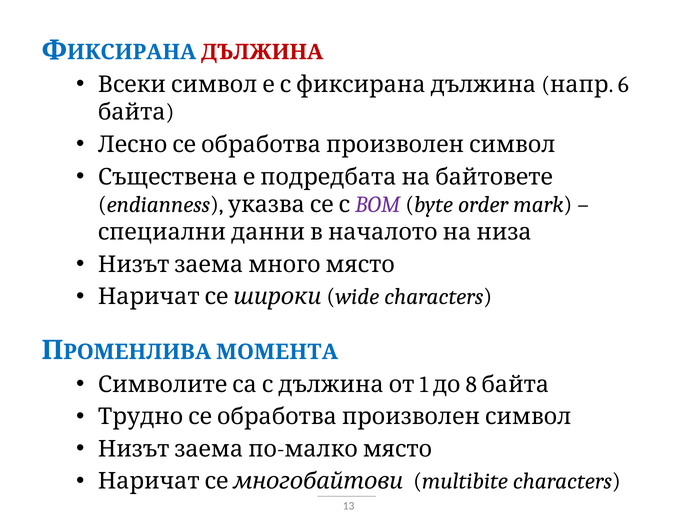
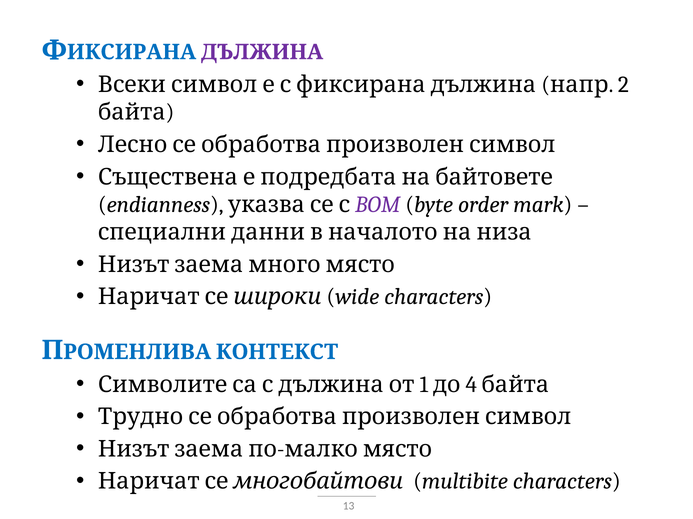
ДЪЛЖИНА colour: red -> purple
6: 6 -> 2
МОМЕНТА: МОМЕНТА -> КОНТЕКСТ
8: 8 -> 4
